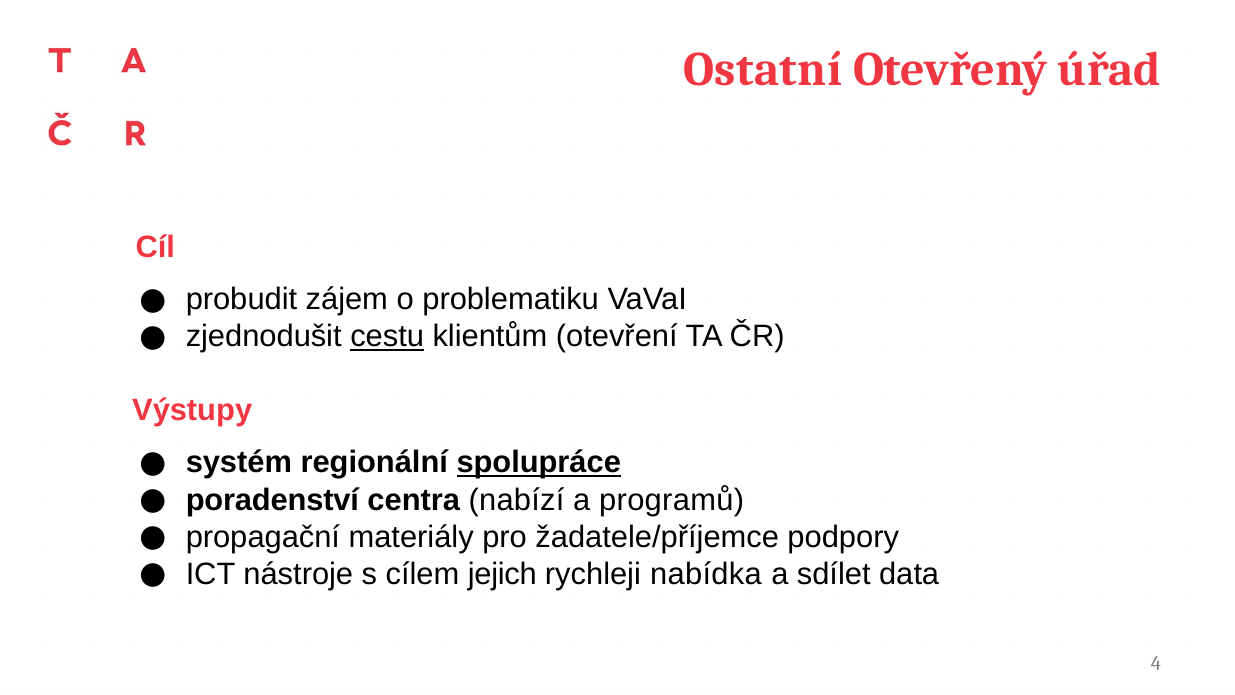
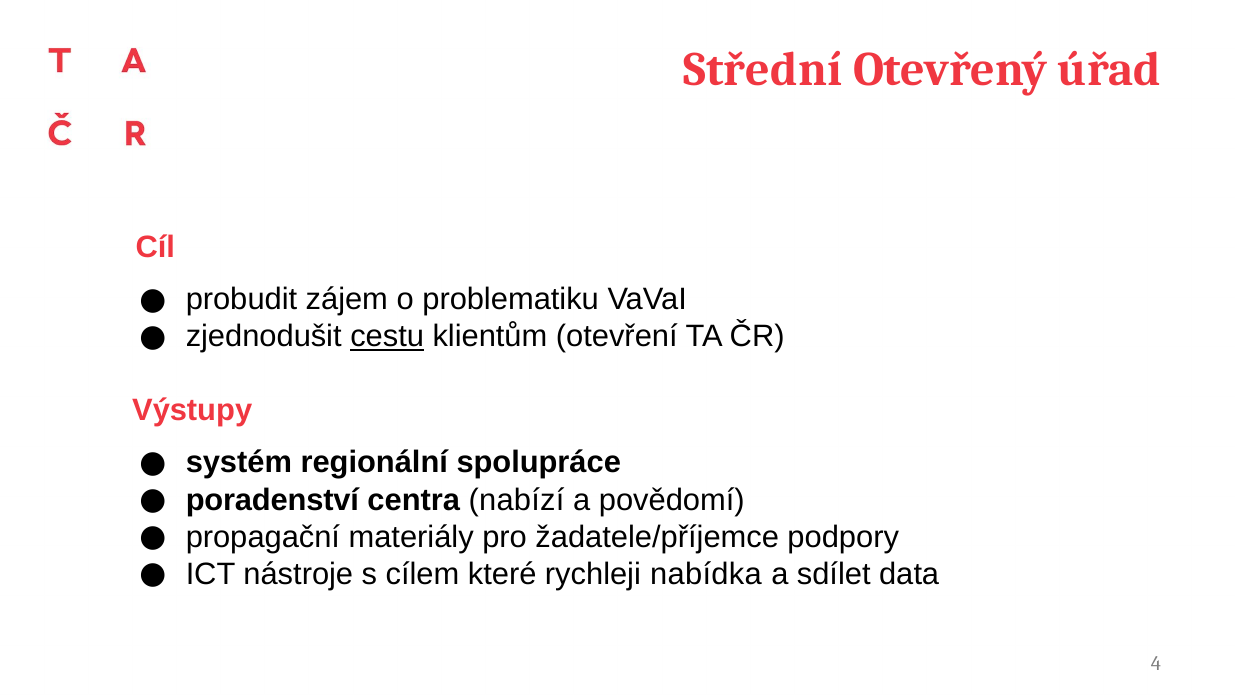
Ostatní: Ostatní -> Střední
spolupráce underline: present -> none
programů: programů -> povědomí
jejich: jejich -> které
